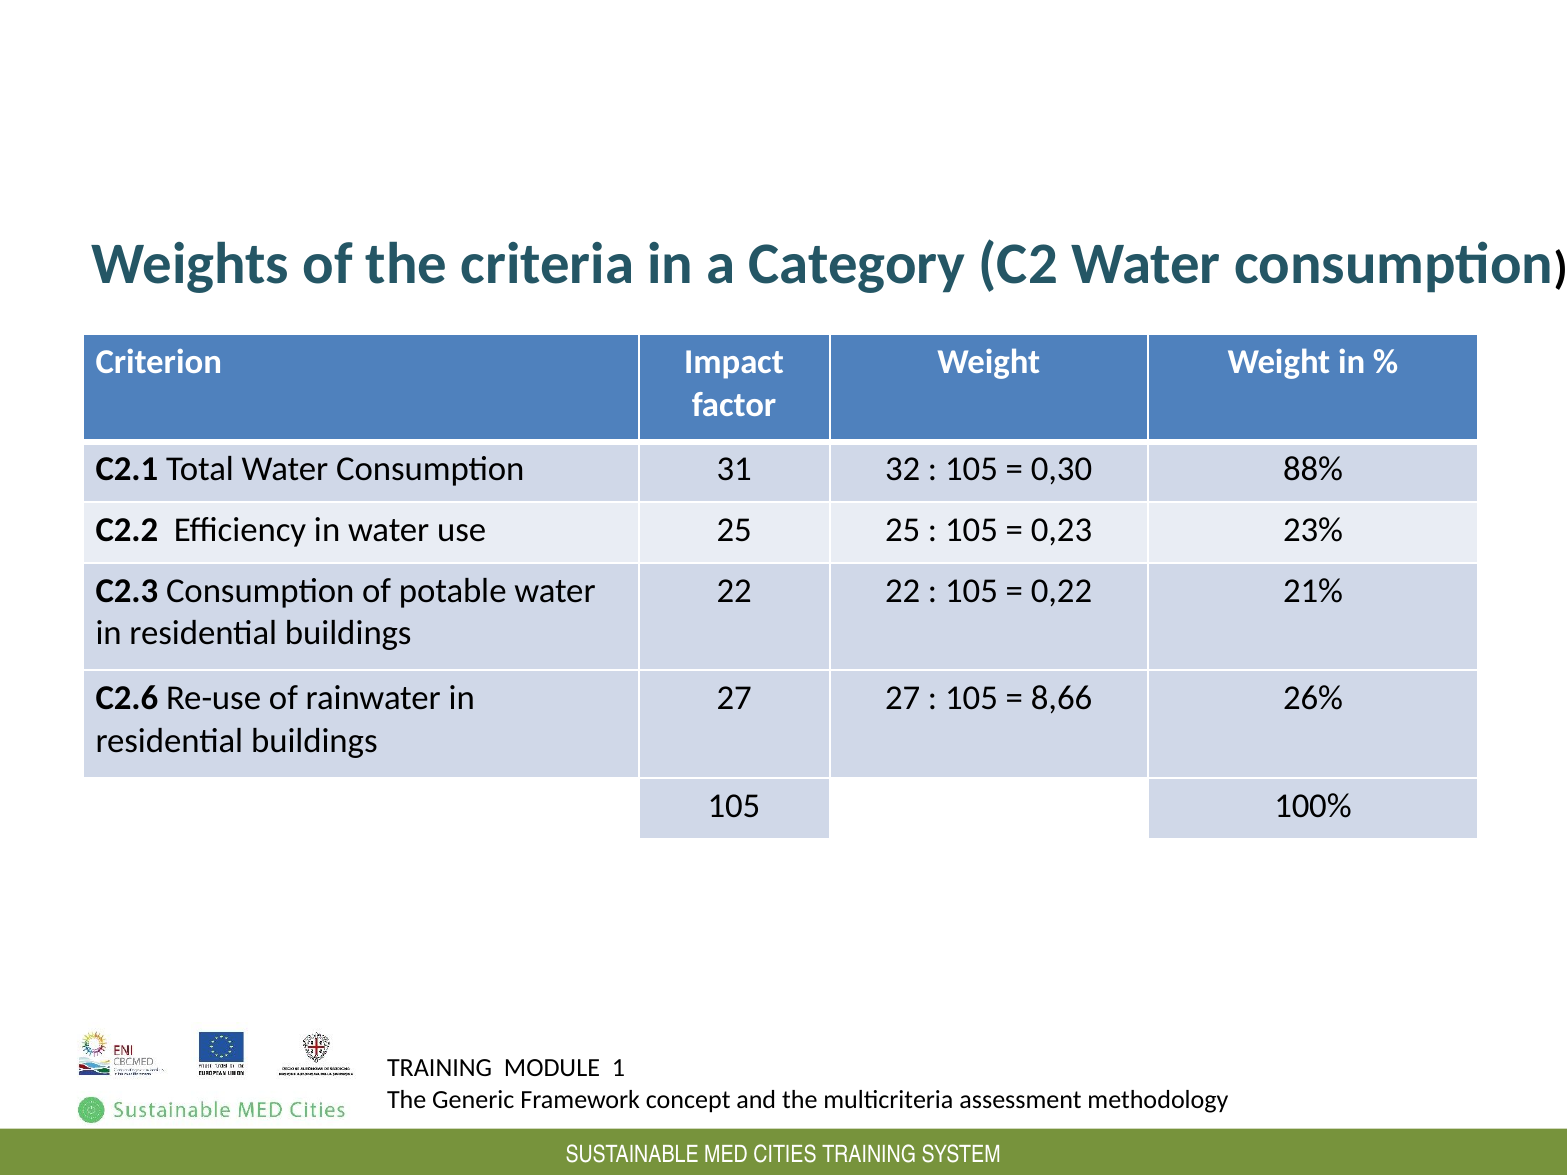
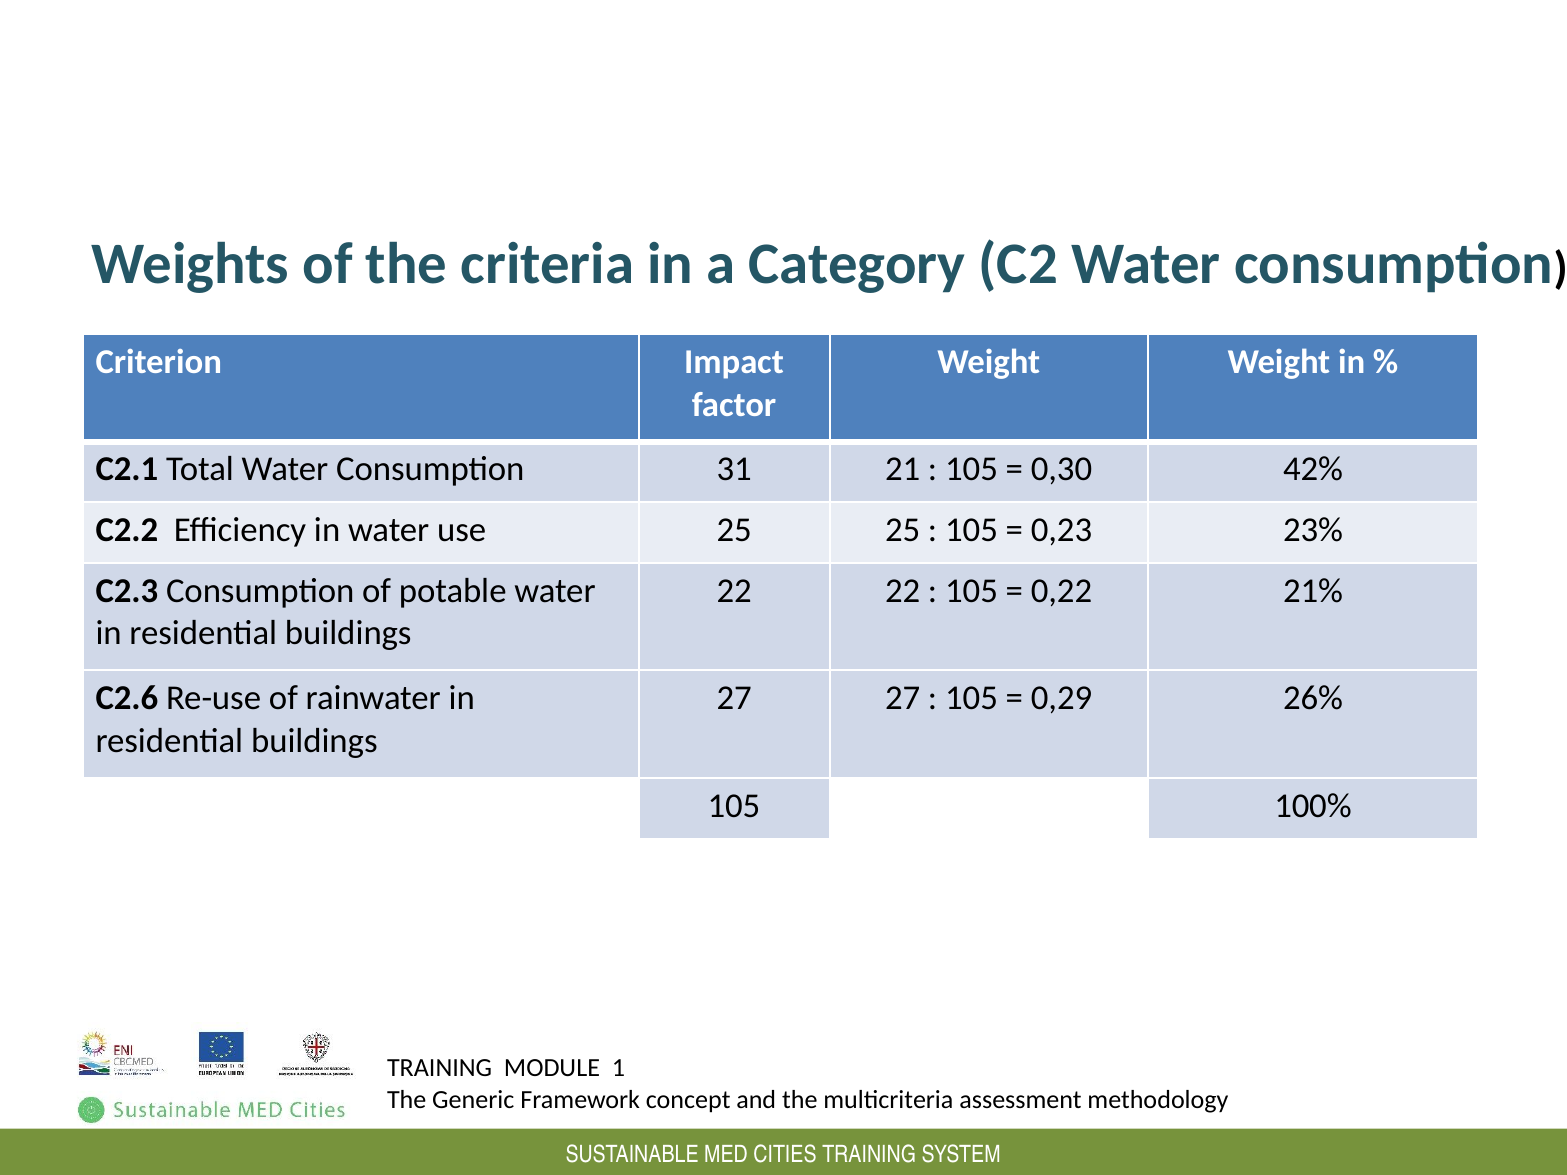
32: 32 -> 21
88%: 88% -> 42%
8,66: 8,66 -> 0,29
